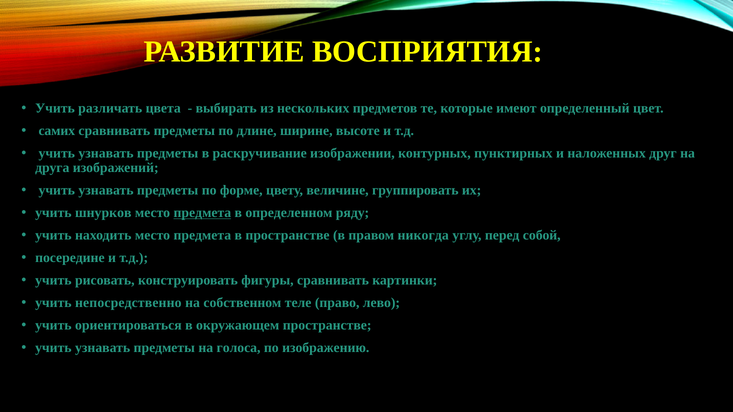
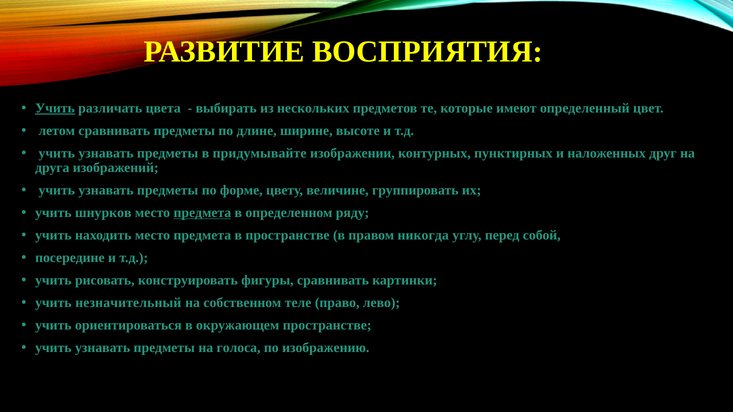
Учить at (55, 108) underline: none -> present
самих: самих -> летом
раскручивание: раскручивание -> придумывайте
непосредственно: непосредственно -> незначительный
